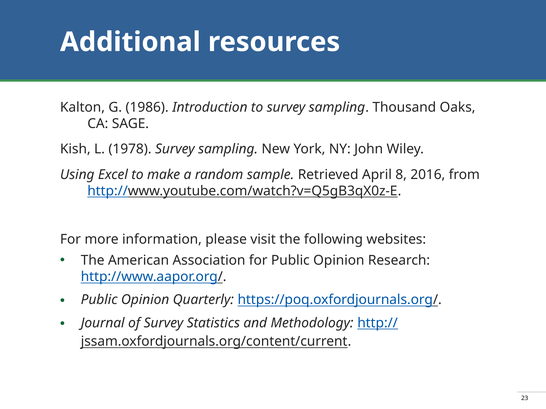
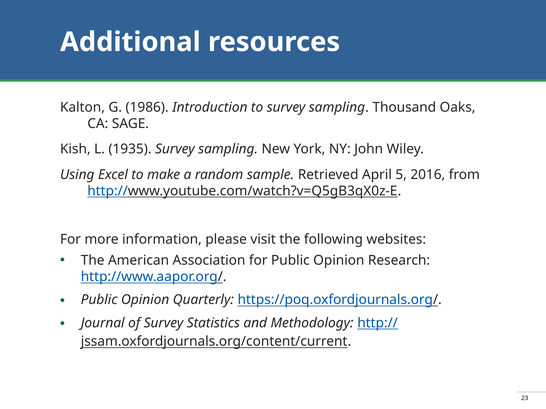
1978: 1978 -> 1935
8: 8 -> 5
